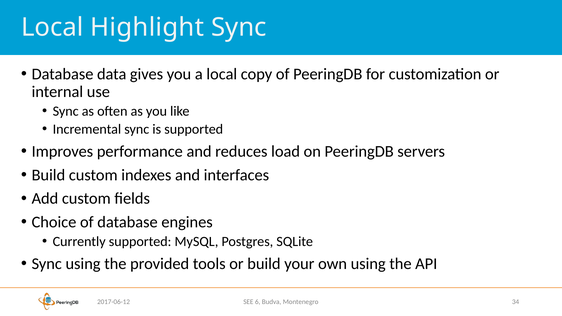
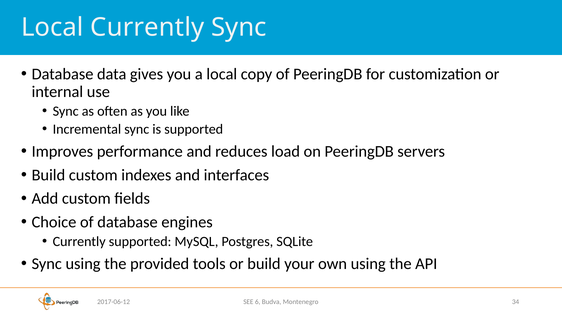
Local Highlight: Highlight -> Currently
